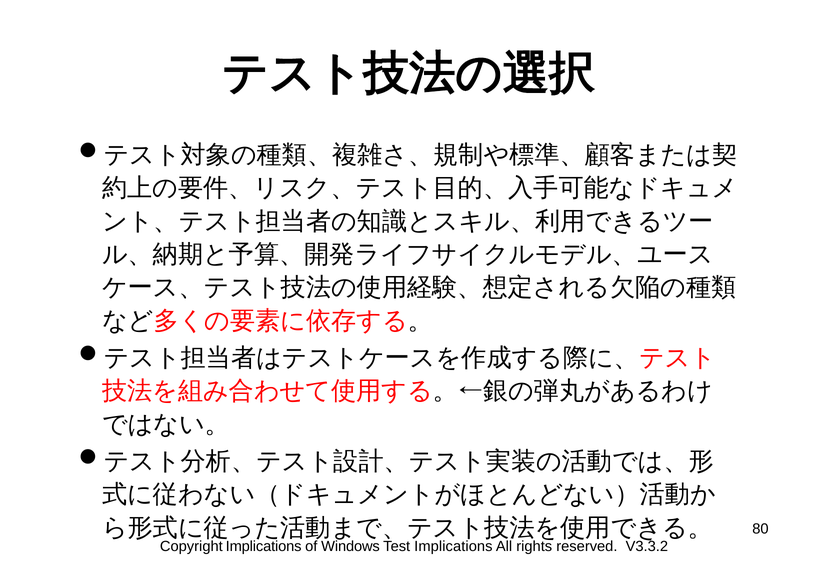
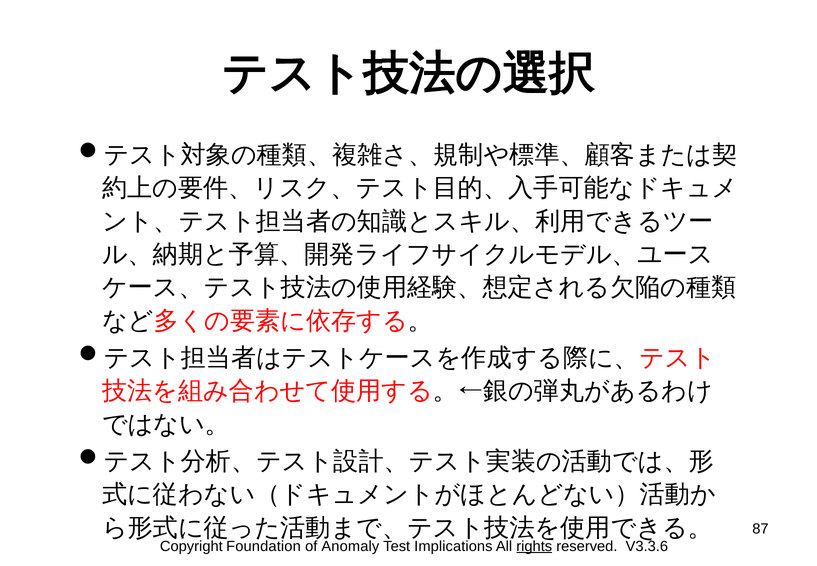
80: 80 -> 87
Copyright Implications: Implications -> Foundation
Windows: Windows -> Anomaly
rights underline: none -> present
V3.3.2: V3.3.2 -> V3.3.6
